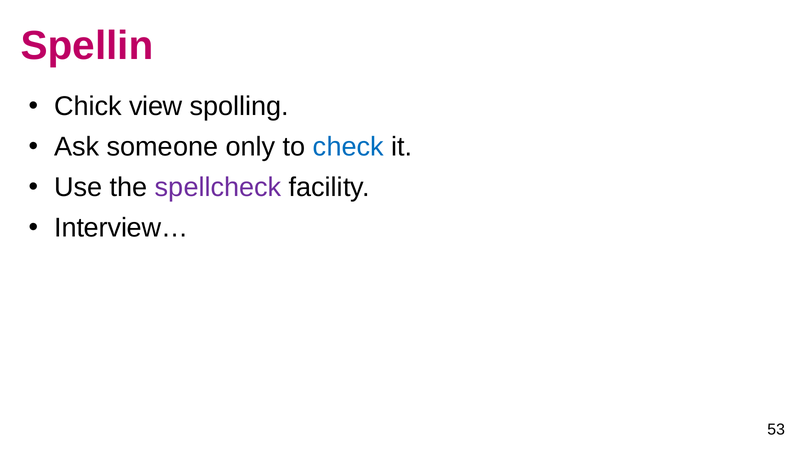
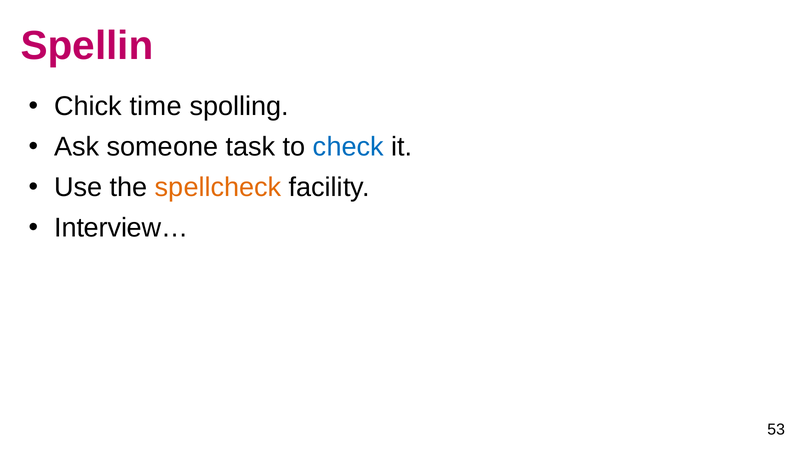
view: view -> time
only: only -> task
spellcheck colour: purple -> orange
